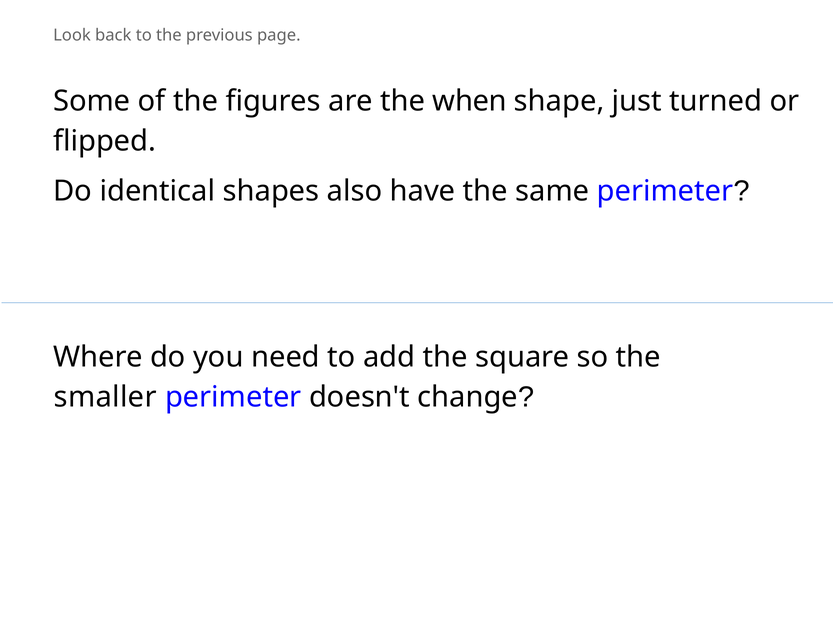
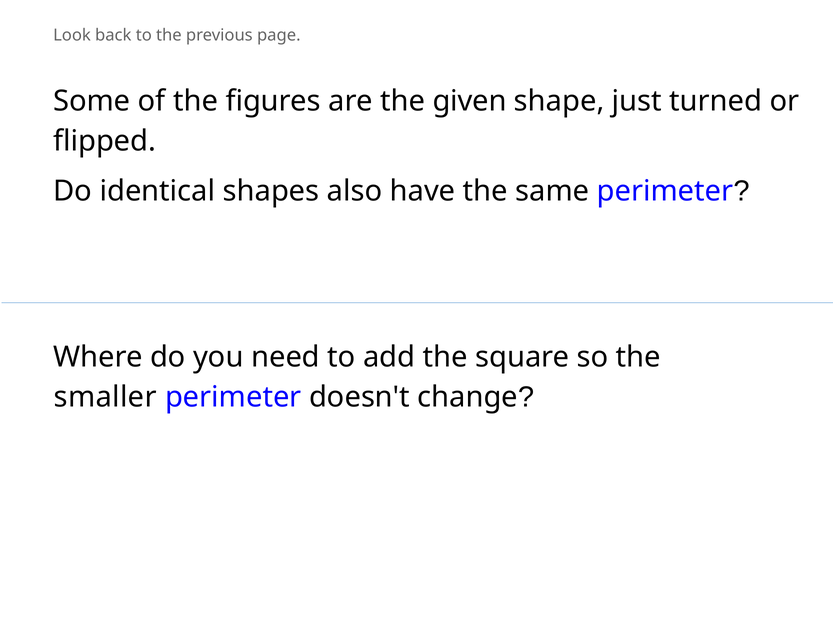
when: when -> given
